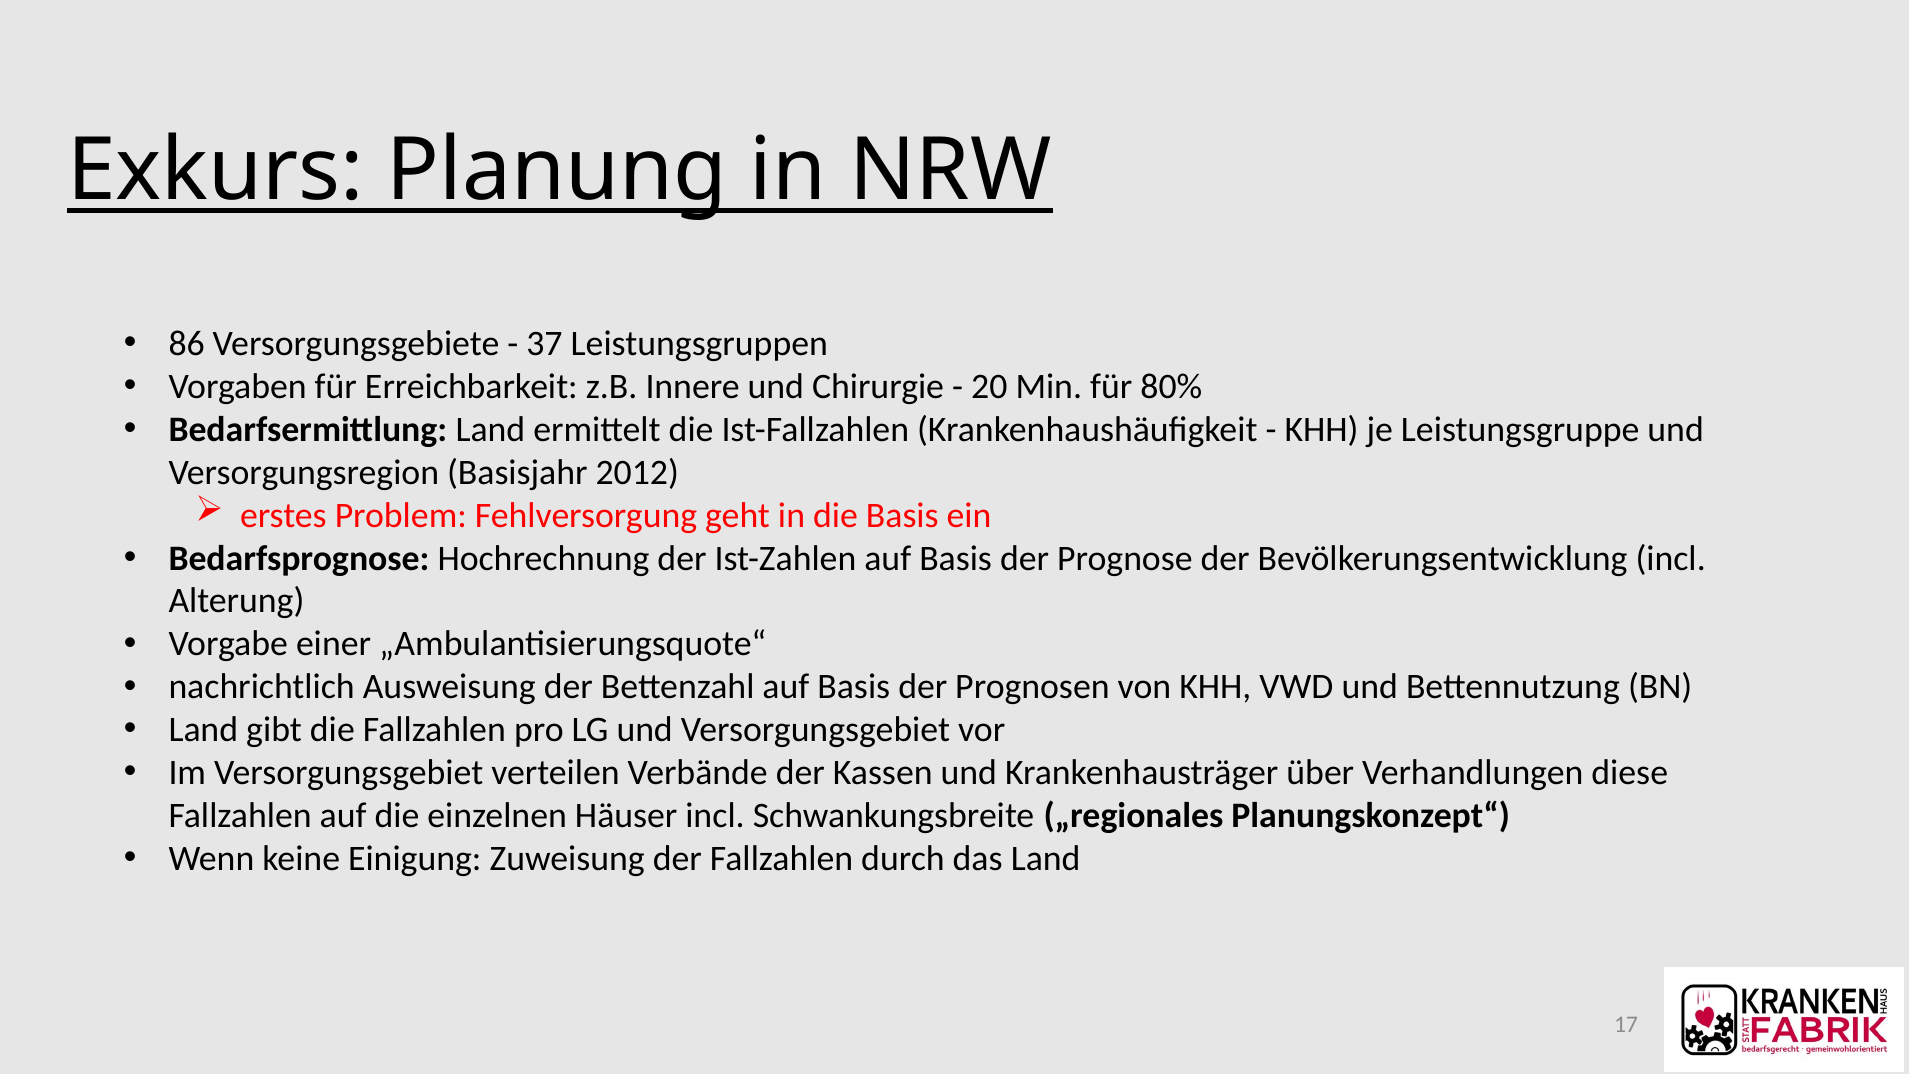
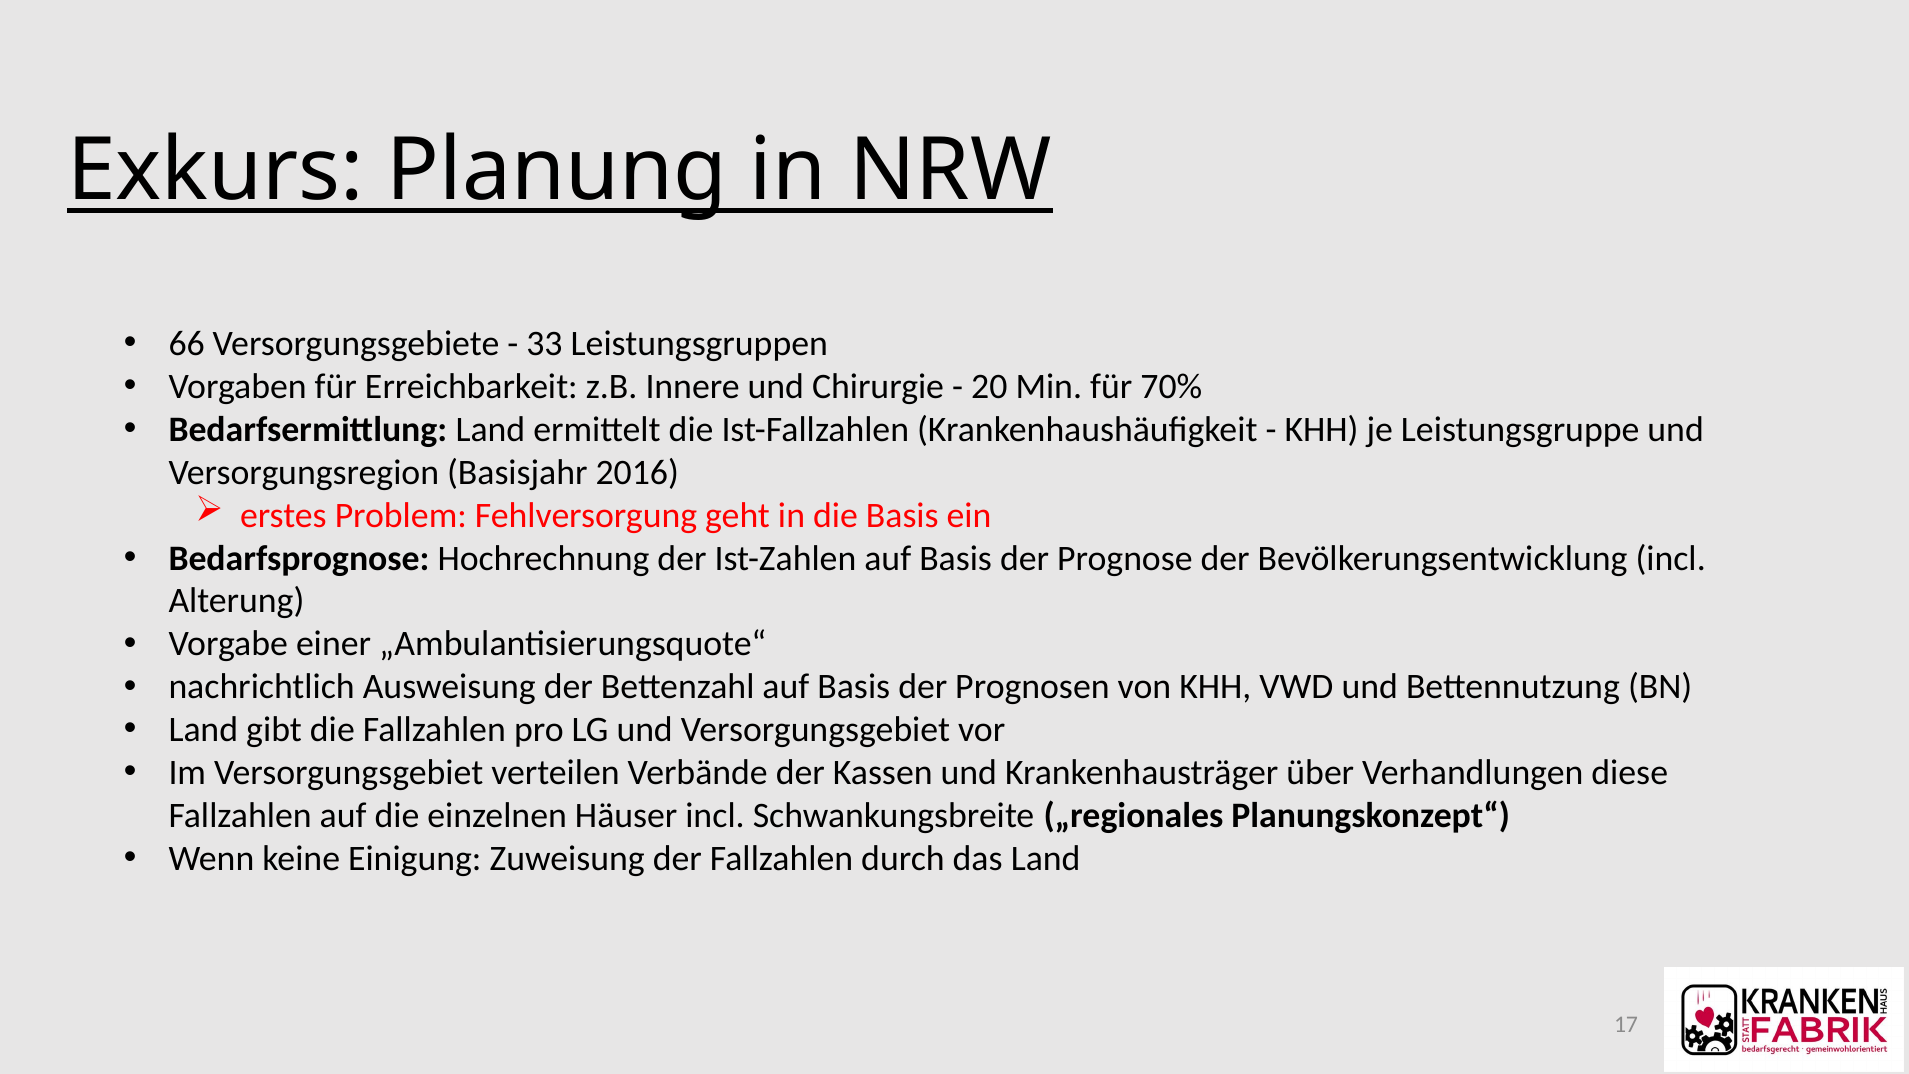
86: 86 -> 66
37: 37 -> 33
80%: 80% -> 70%
2012: 2012 -> 2016
